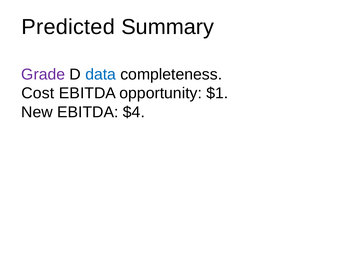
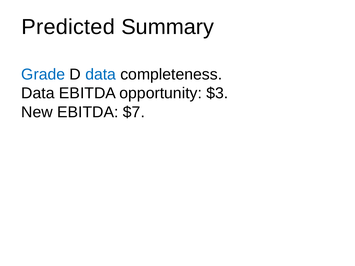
Grade colour: purple -> blue
Cost at (38, 93): Cost -> Data
$1: $1 -> $3
$4: $4 -> $7
